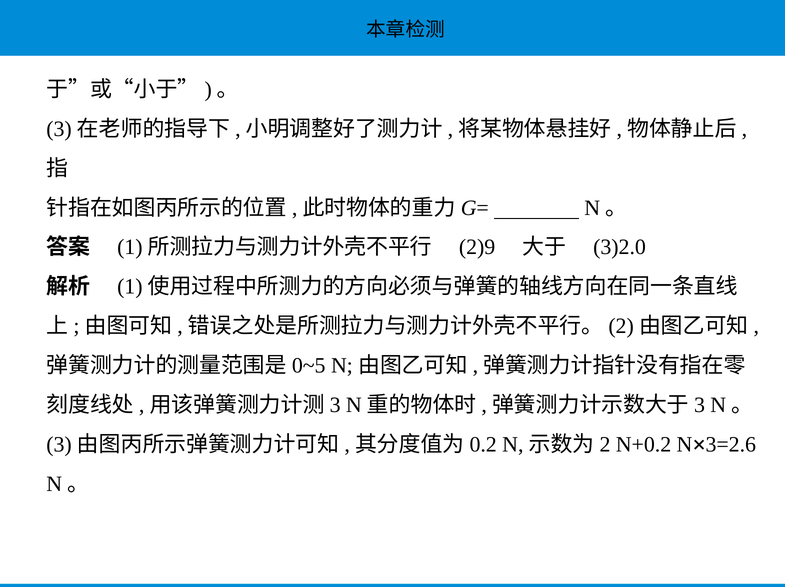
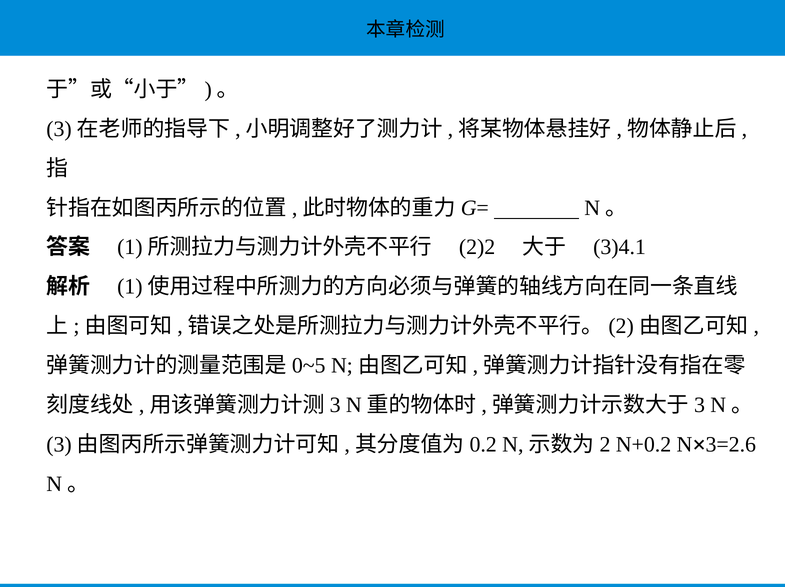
2)9: 2)9 -> 2)2
3)2.0: 3)2.0 -> 3)4.1
